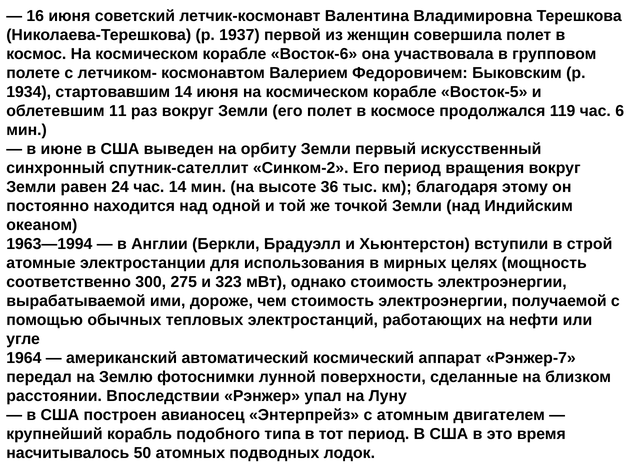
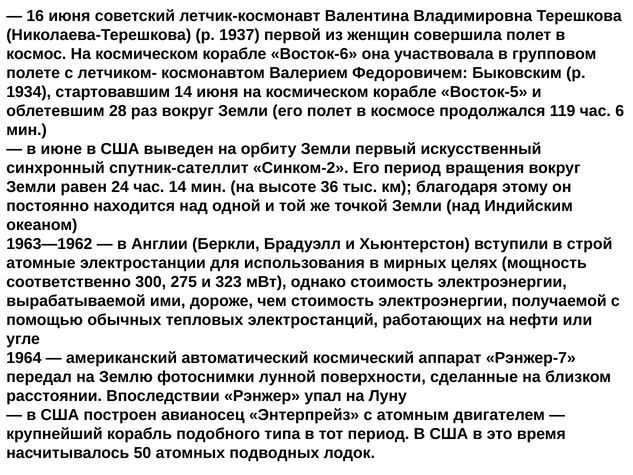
11: 11 -> 28
1963—1994: 1963—1994 -> 1963—1962
